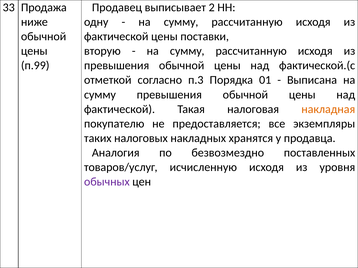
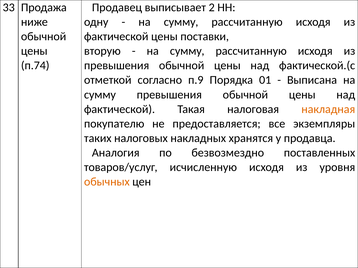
п.99: п.99 -> п.74
п.3: п.3 -> п.9
обычных colour: purple -> orange
